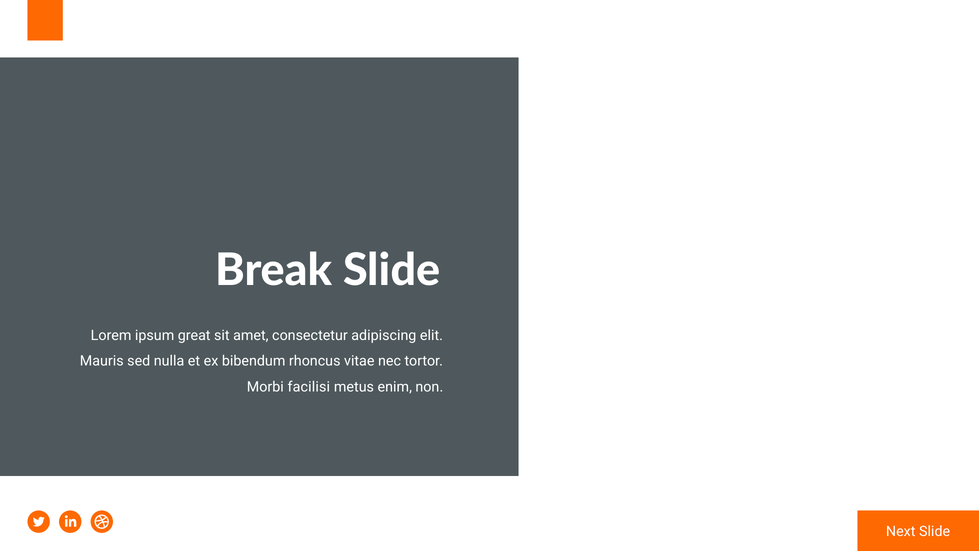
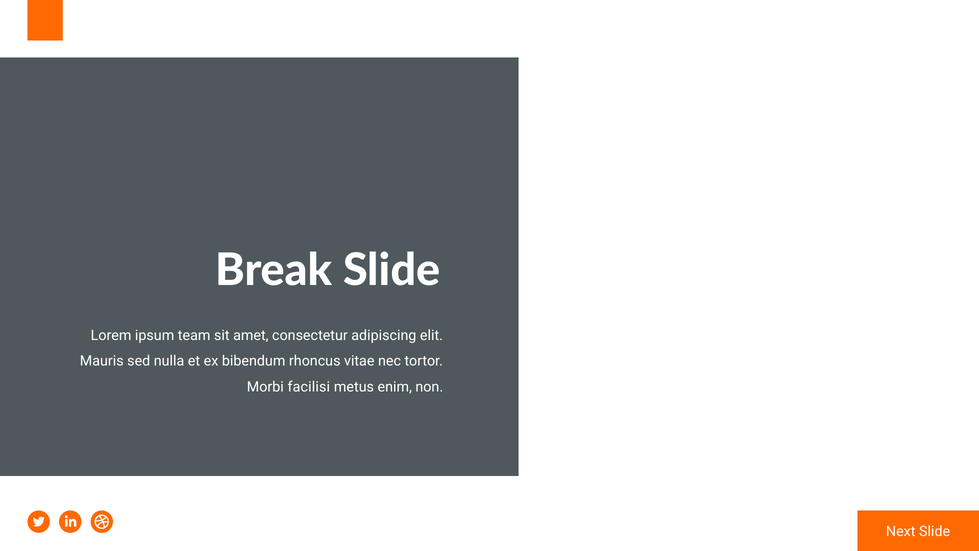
great: great -> team
